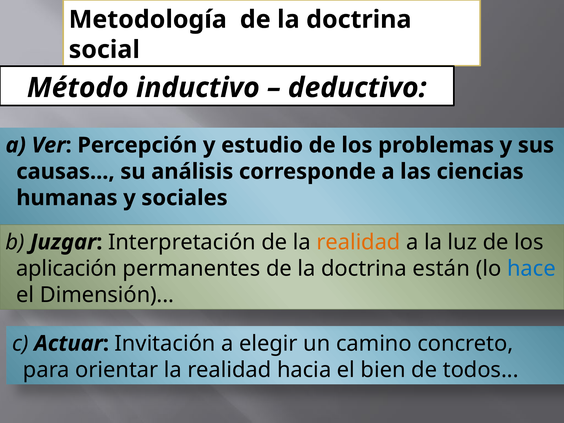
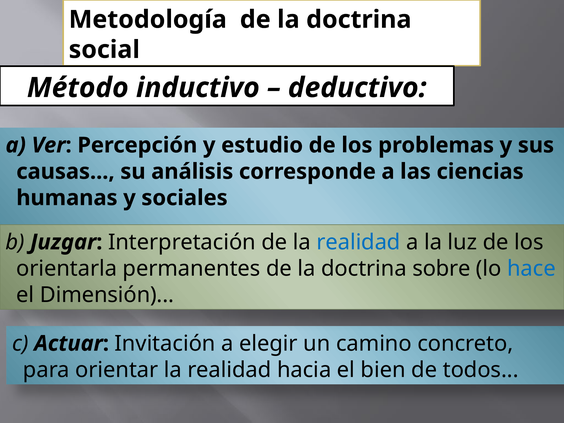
realidad at (359, 242) colour: orange -> blue
aplicación: aplicación -> orientarla
están: están -> sobre
